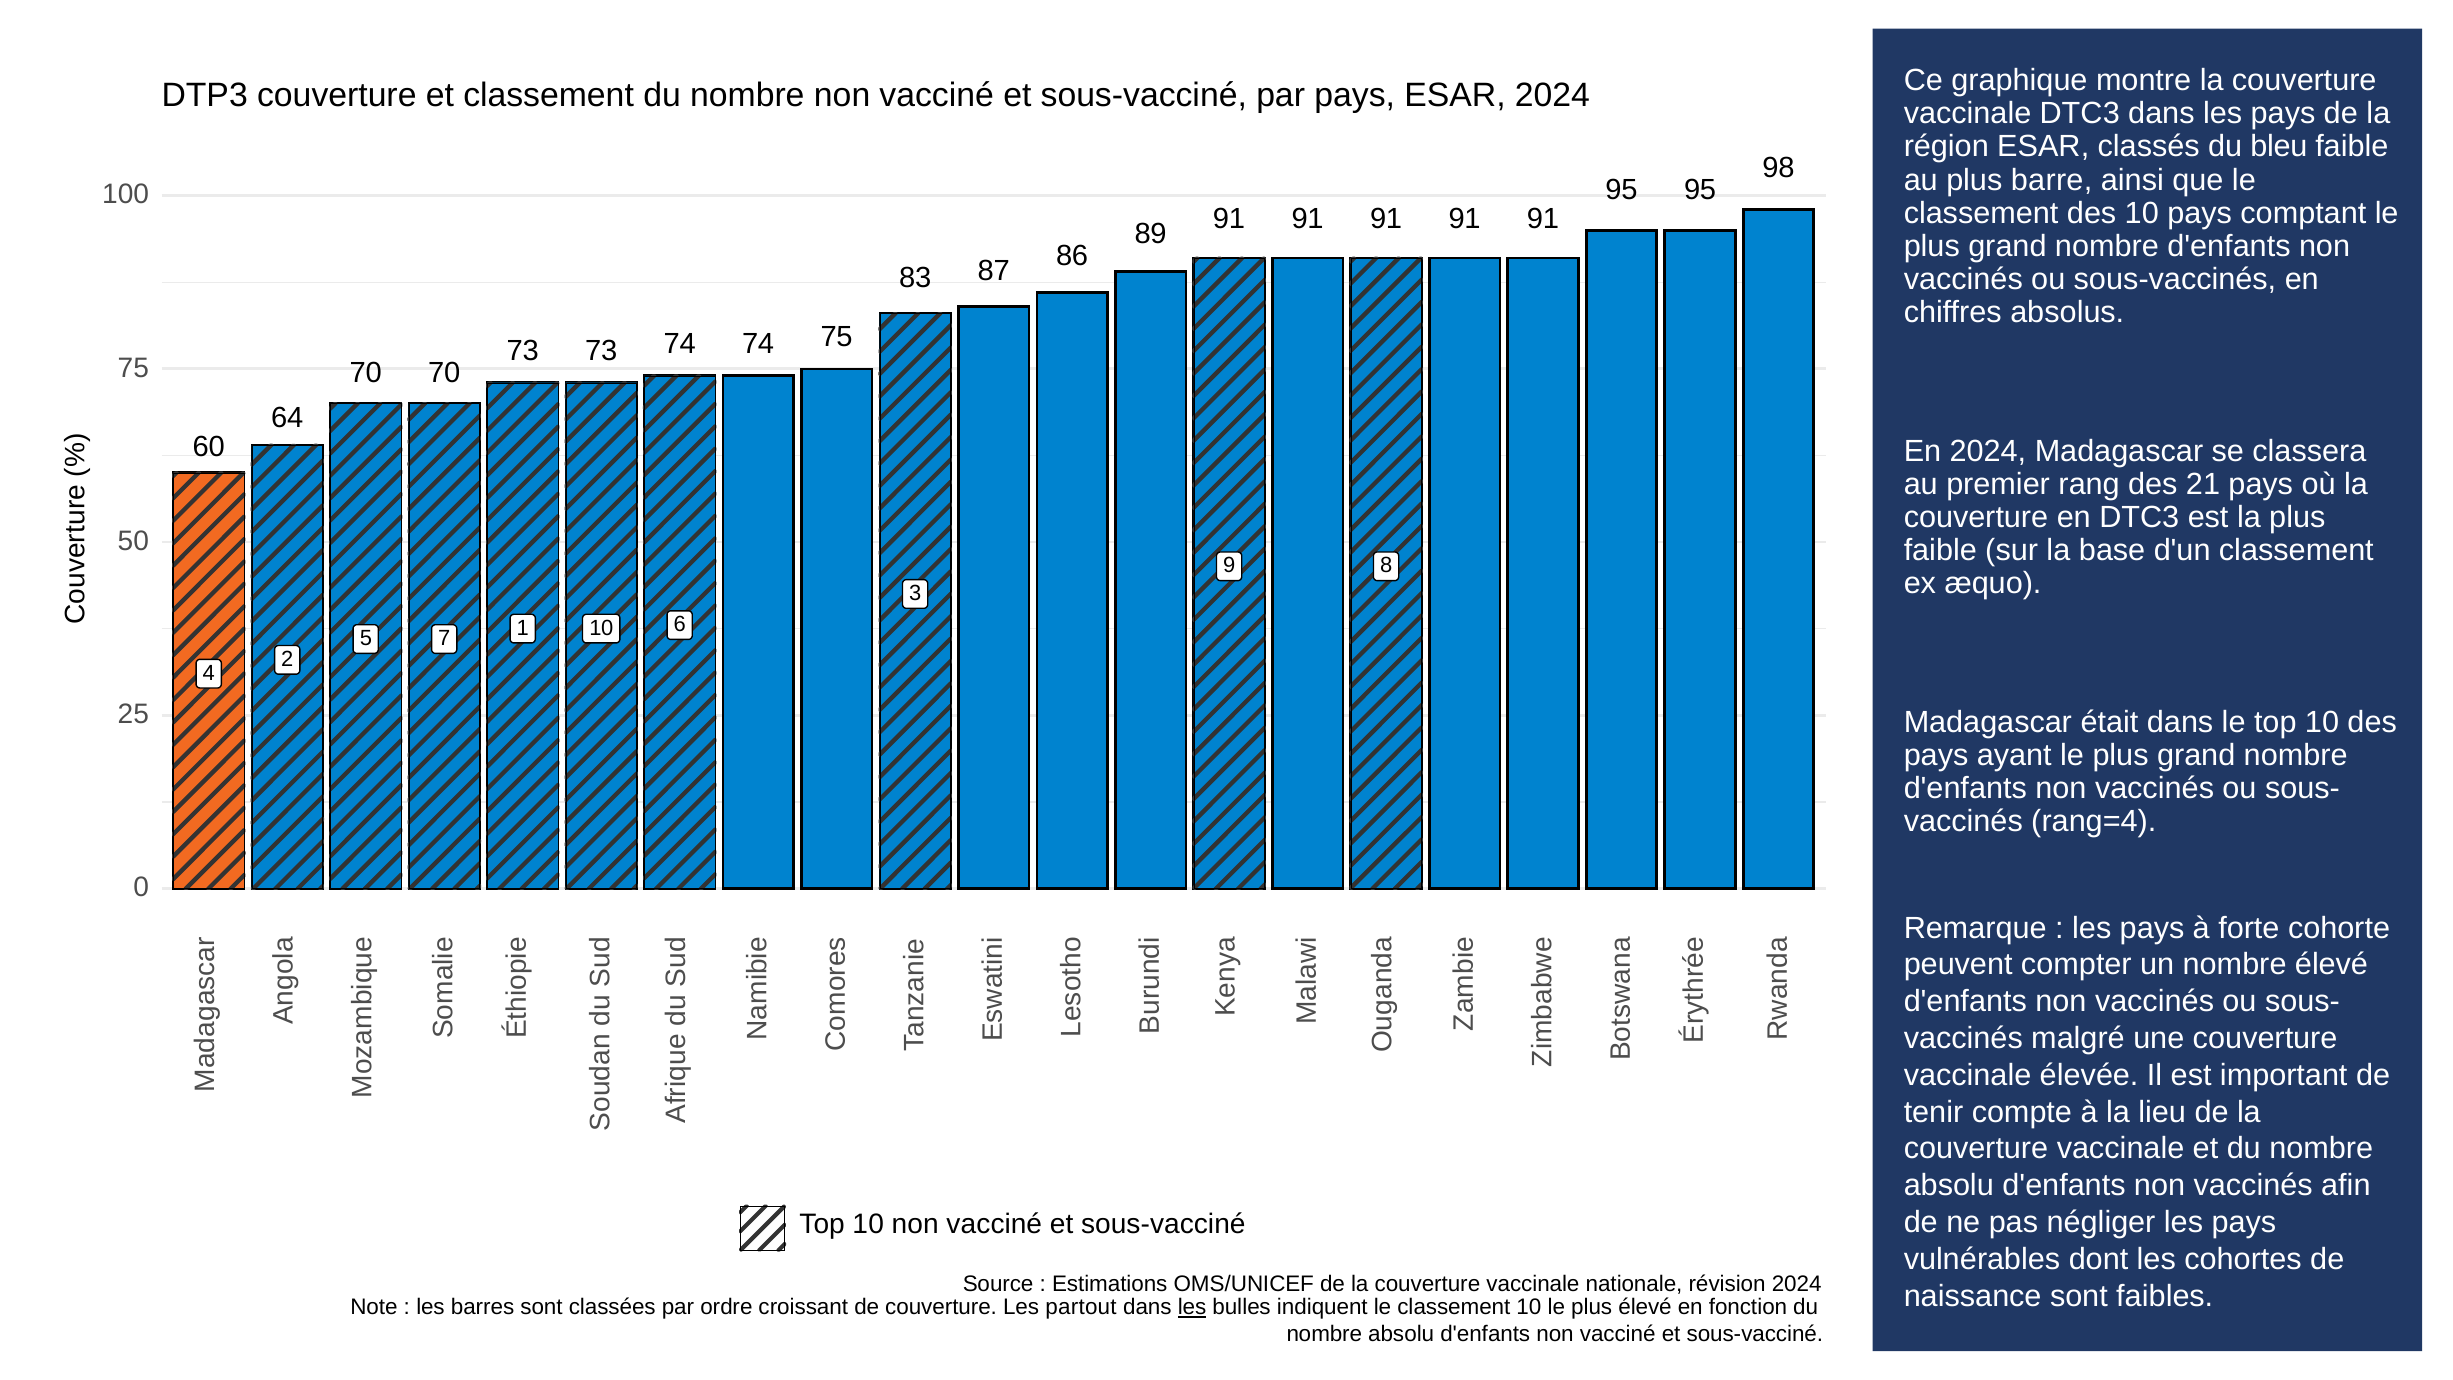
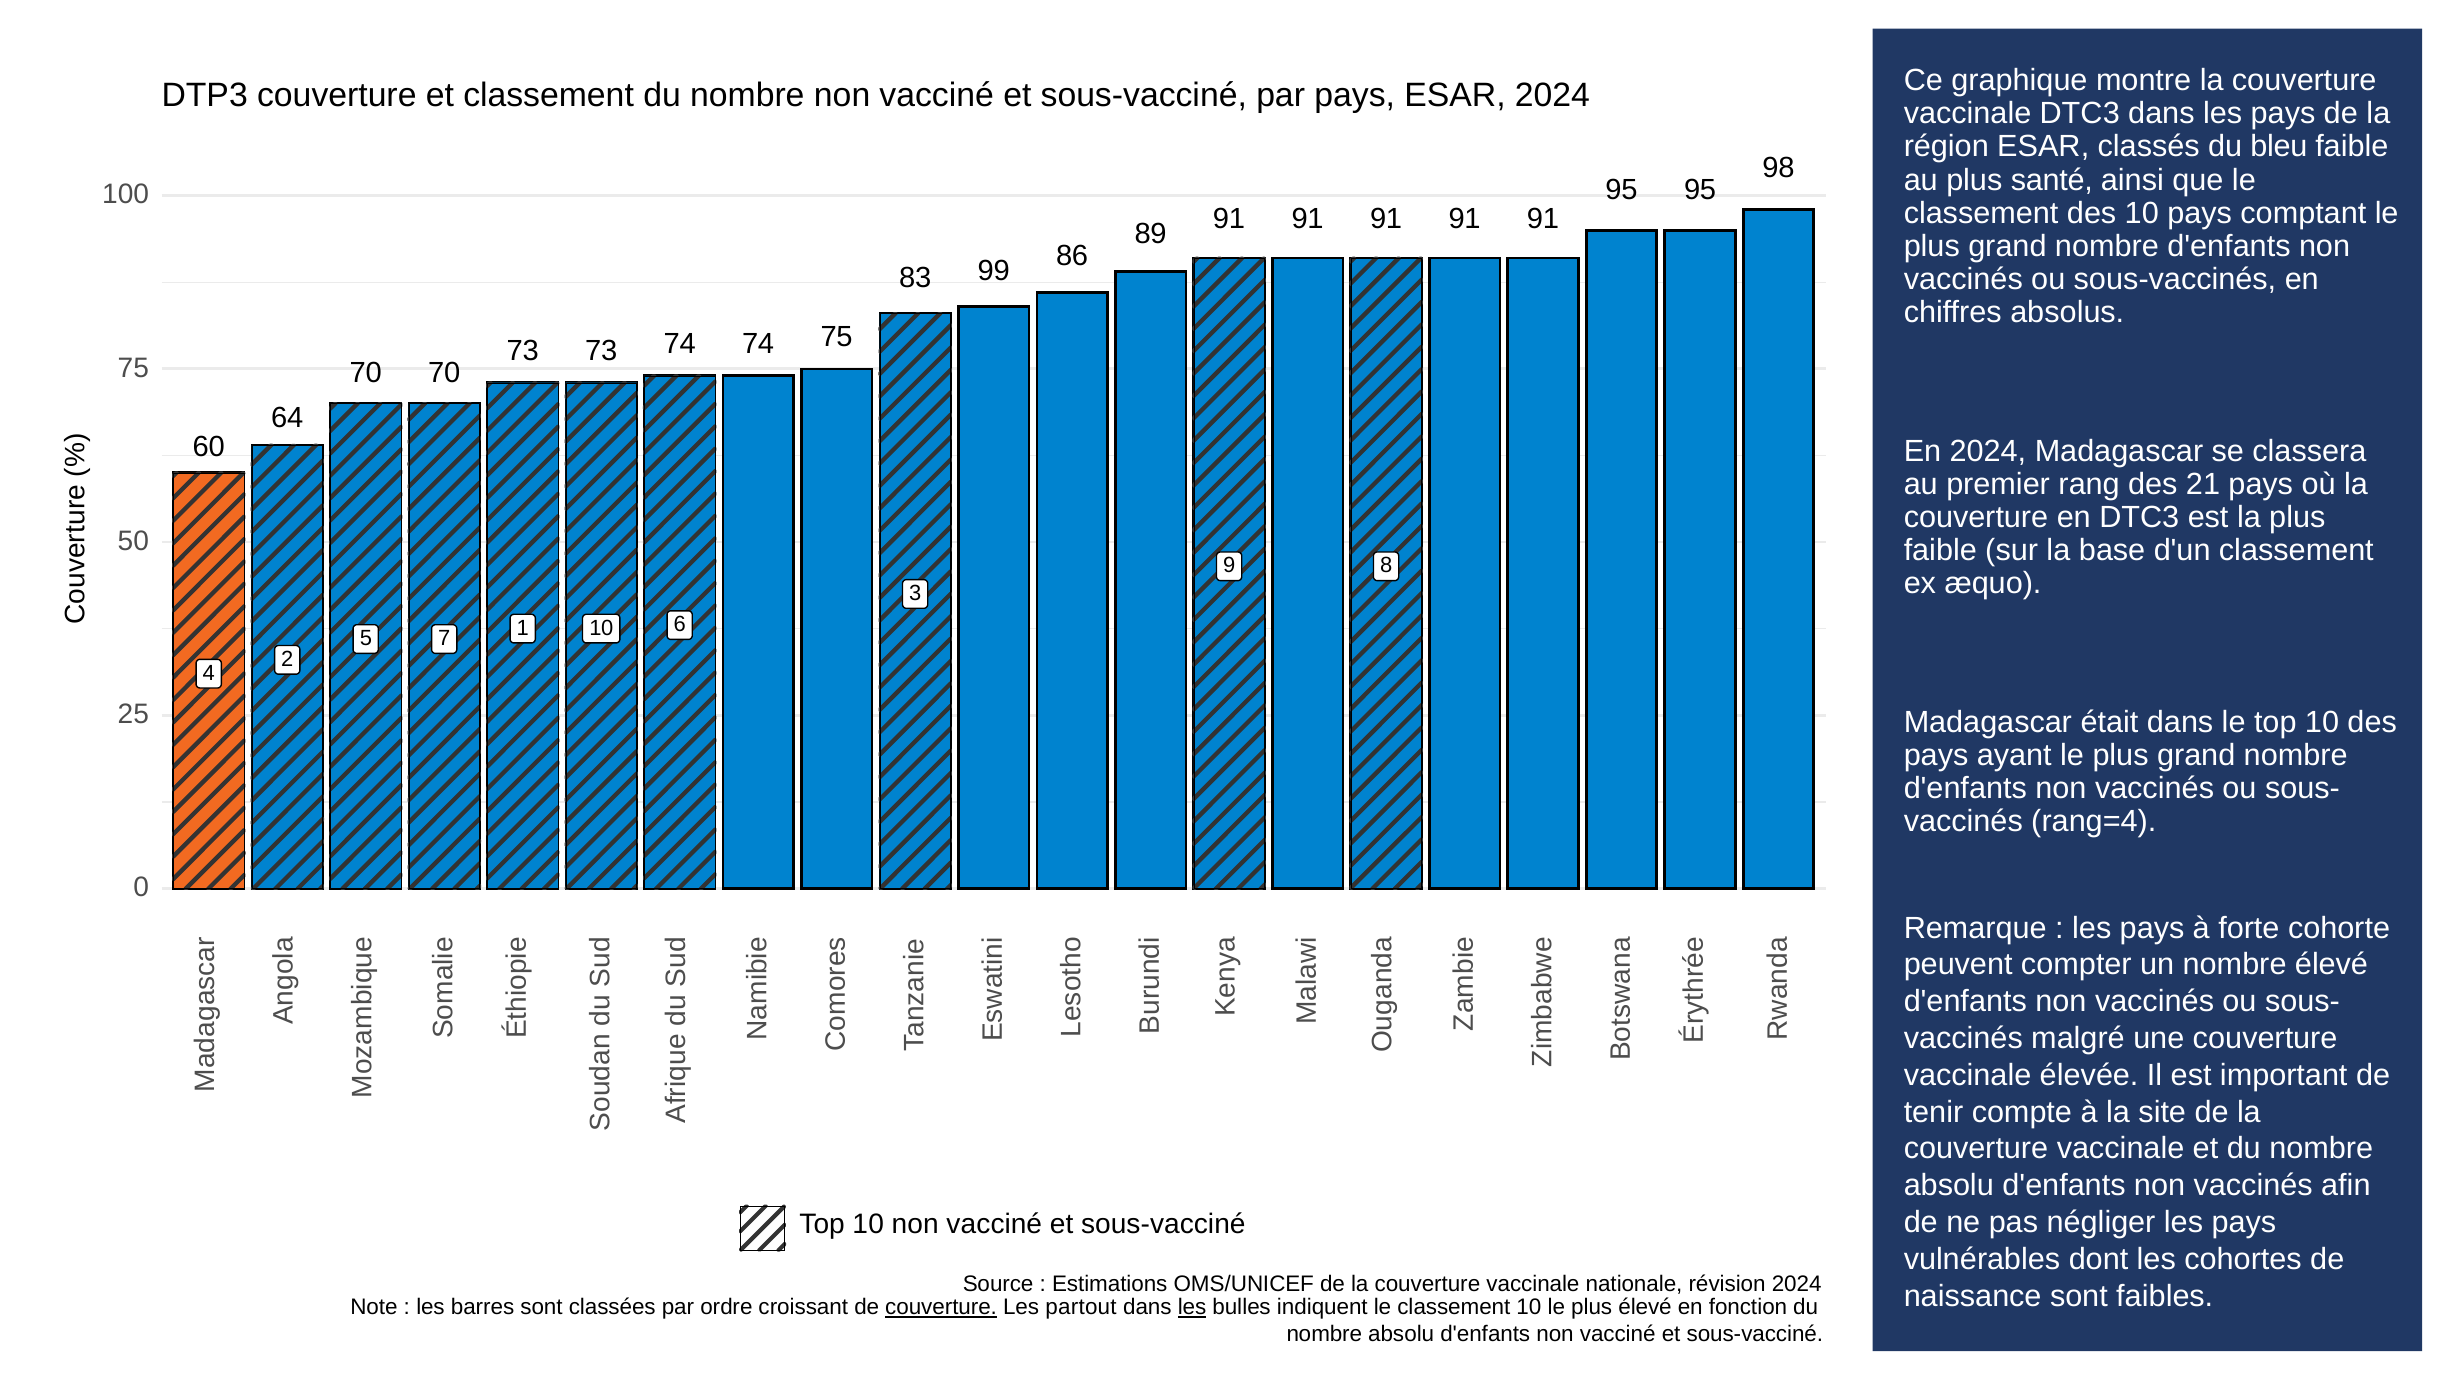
barre: barre -> santé
87: 87 -> 99
lieu: lieu -> site
couverture at (941, 1307) underline: none -> present
